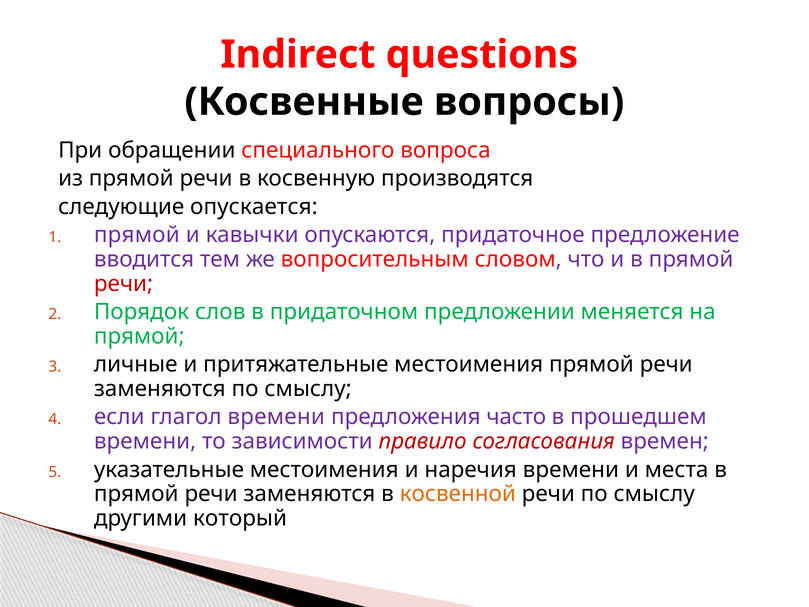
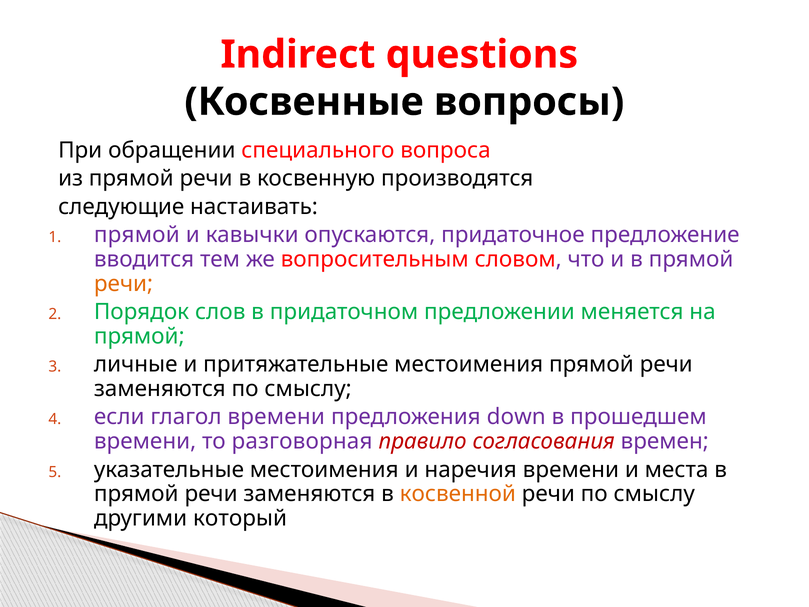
опускается: опускается -> настаивать
речи at (123, 284) colour: red -> orange
часто: часто -> down
зависимости: зависимости -> разговорная
